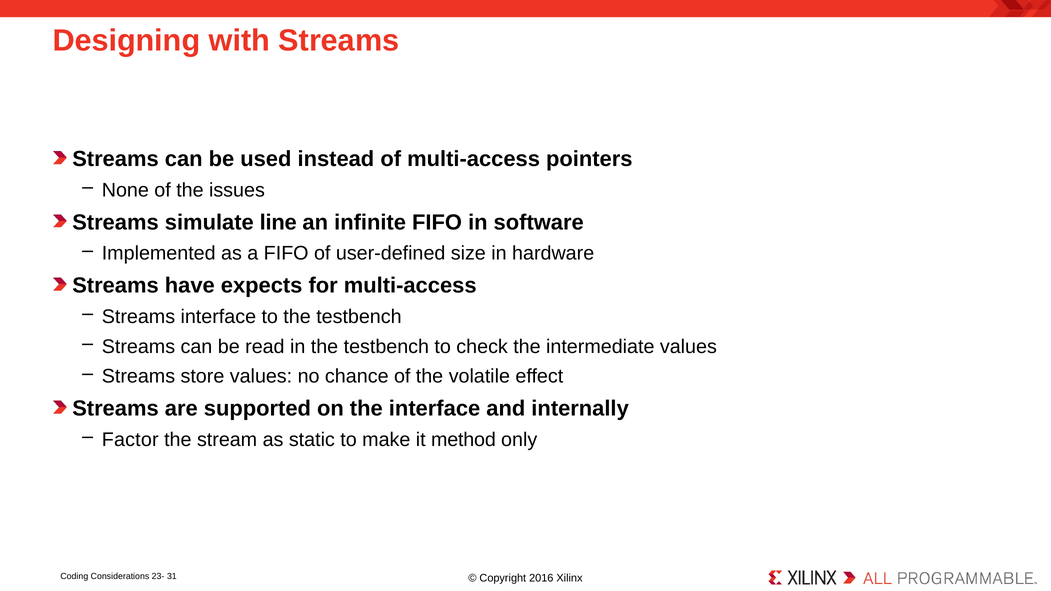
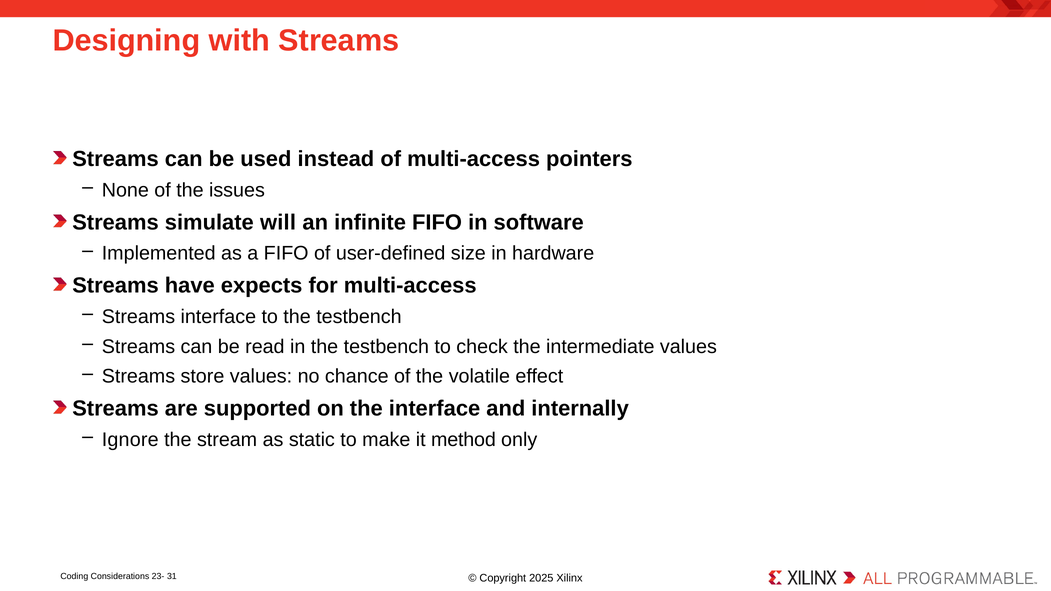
line: line -> will
Factor: Factor -> Ignore
2016: 2016 -> 2025
